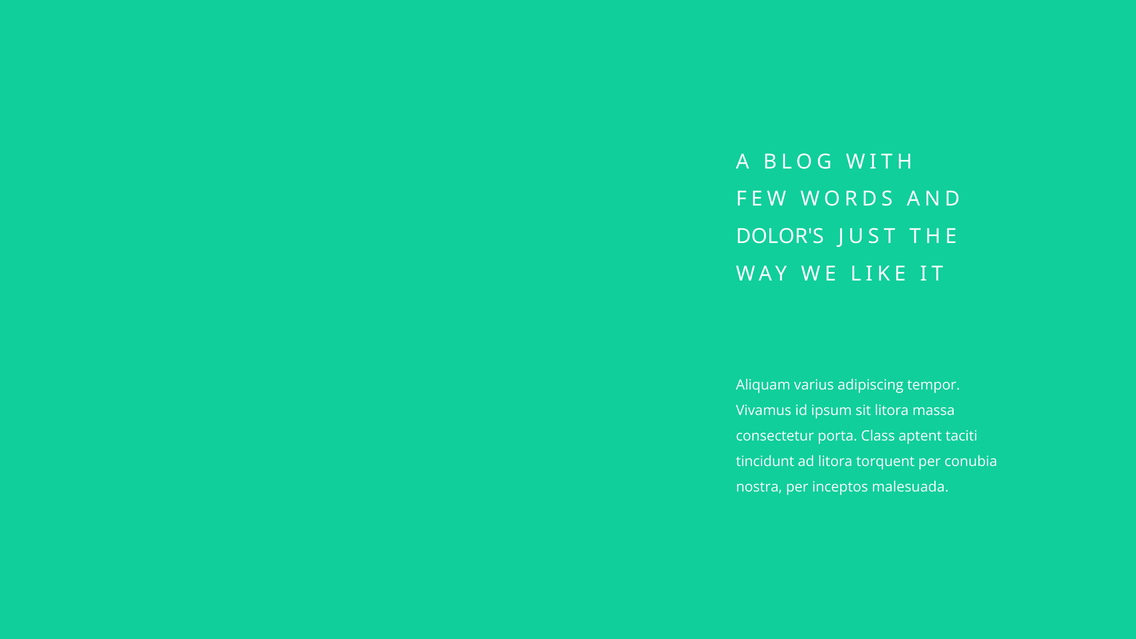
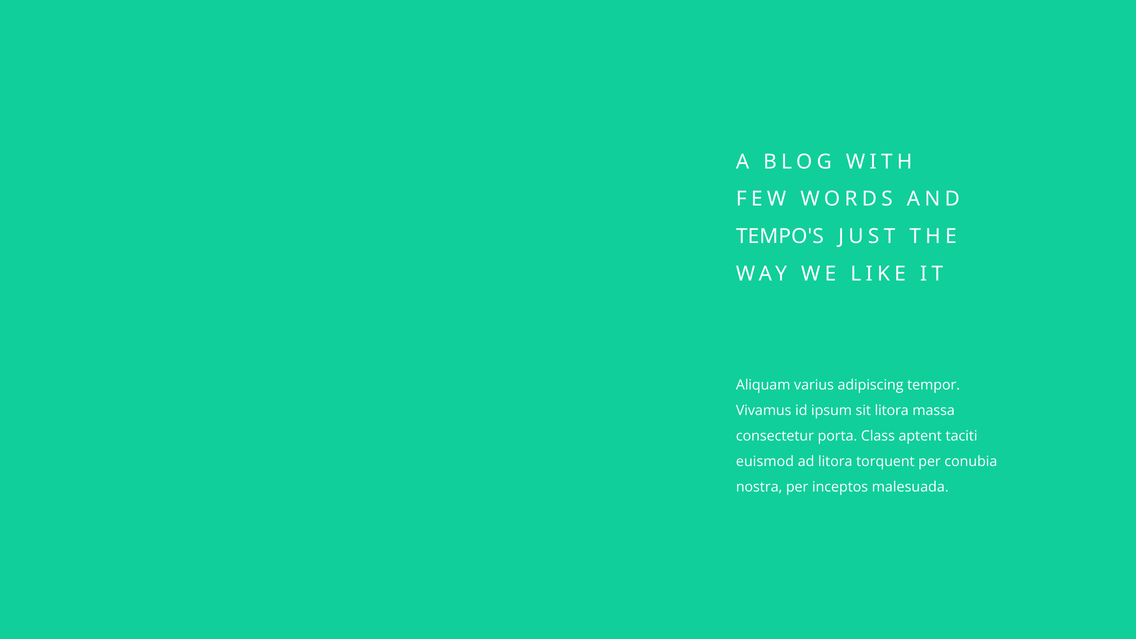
DOLOR'S: DOLOR'S -> TEMPO'S
tincidunt: tincidunt -> euismod
